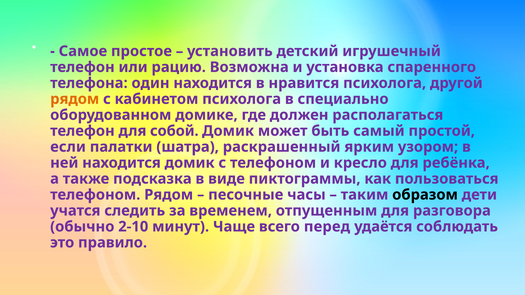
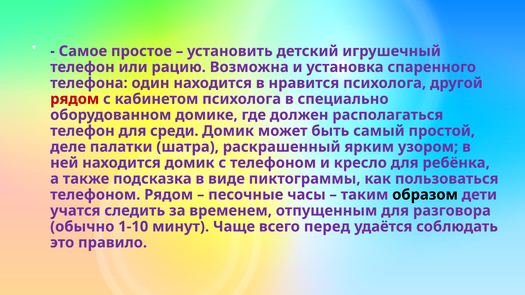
рядом at (75, 99) colour: orange -> red
собой: собой -> среди
если: если -> деле
2-10: 2-10 -> 1-10
